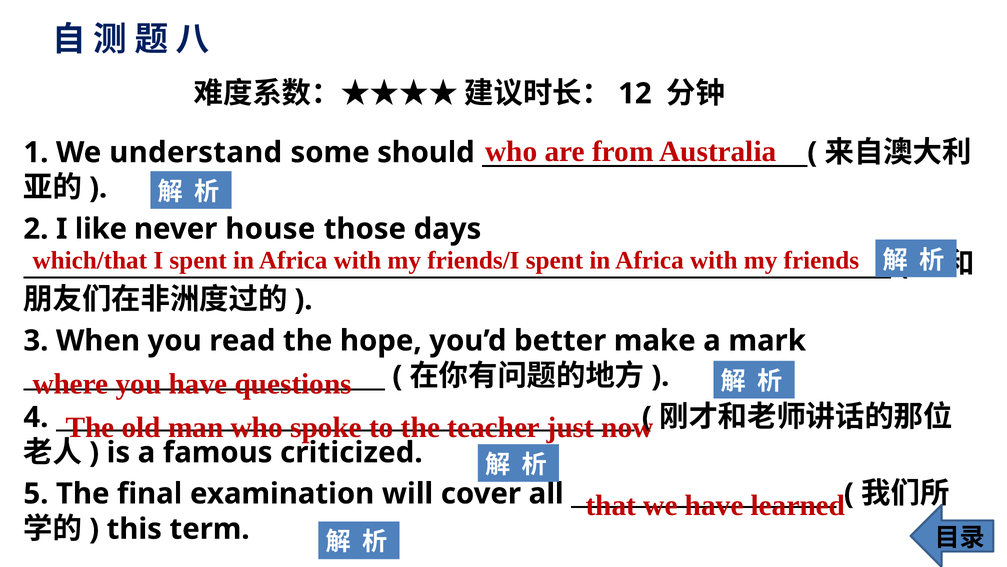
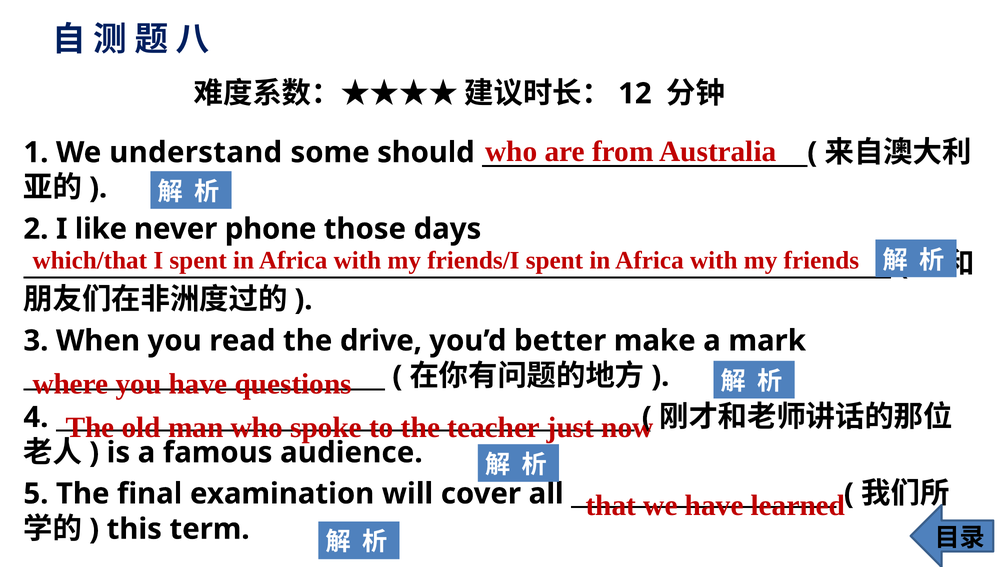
house: house -> phone
hope: hope -> drive
criticized: criticized -> audience
